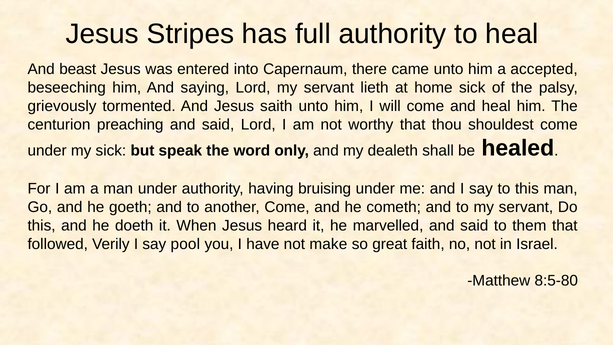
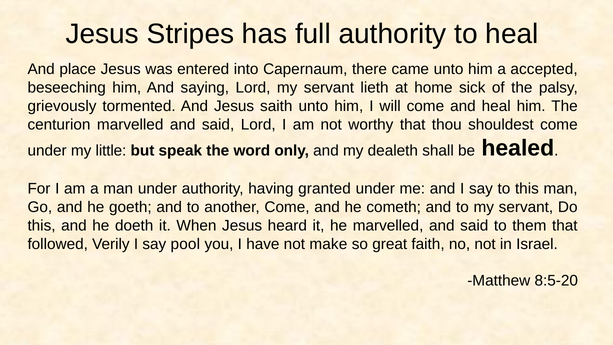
beast: beast -> place
centurion preaching: preaching -> marvelled
my sick: sick -> little
bruising: bruising -> granted
8:5-80: 8:5-80 -> 8:5-20
